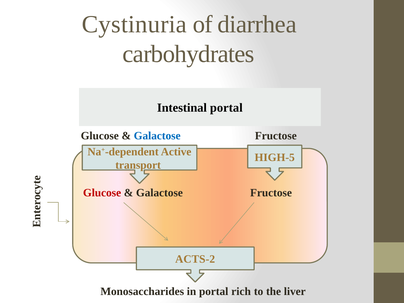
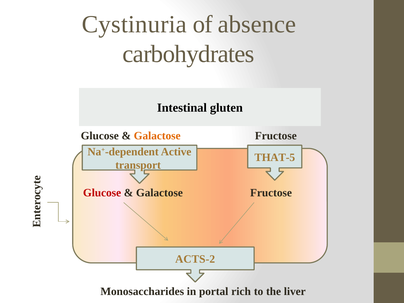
diarrhea: diarrhea -> absence
Intestinal portal: portal -> gluten
Galactose at (157, 136) colour: blue -> orange
HIGH-5: HIGH-5 -> THAT-5
